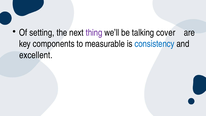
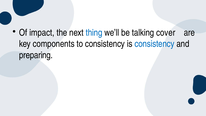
setting: setting -> impact
thing colour: purple -> blue
to measurable: measurable -> consistency
excellent: excellent -> preparing
